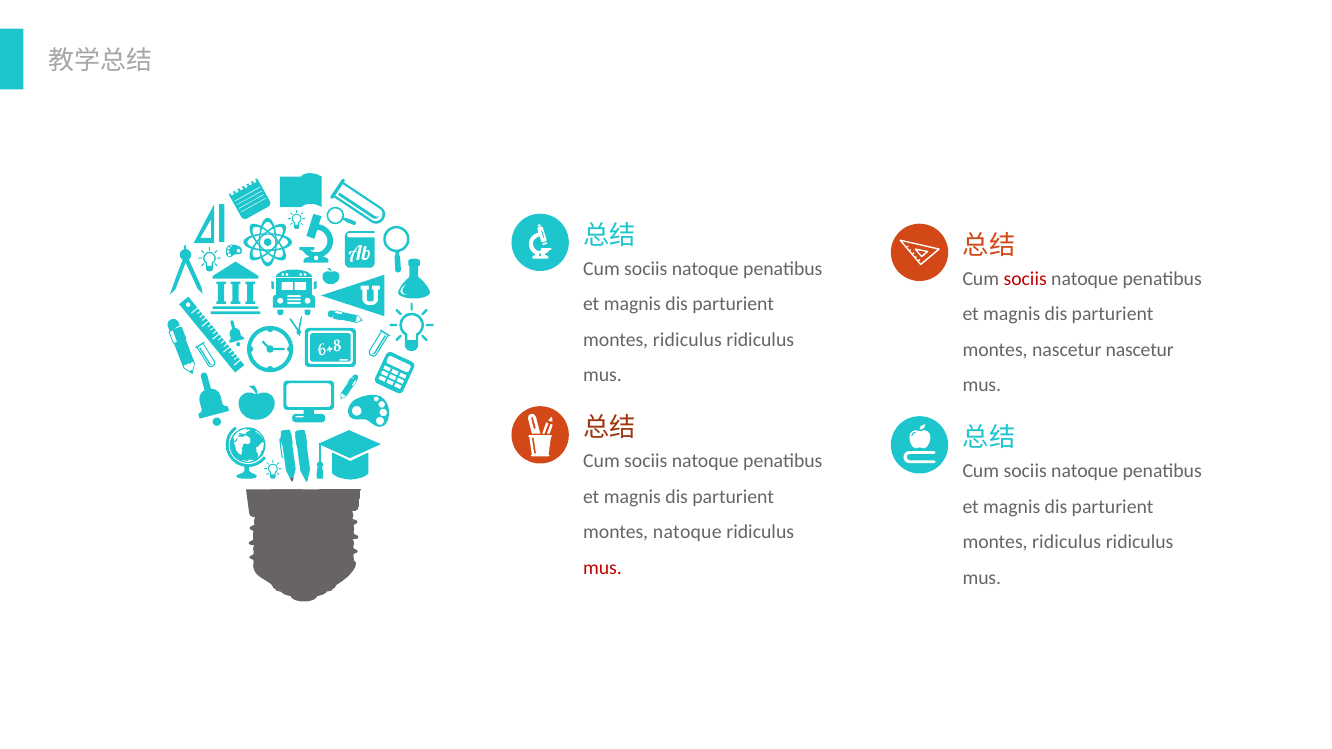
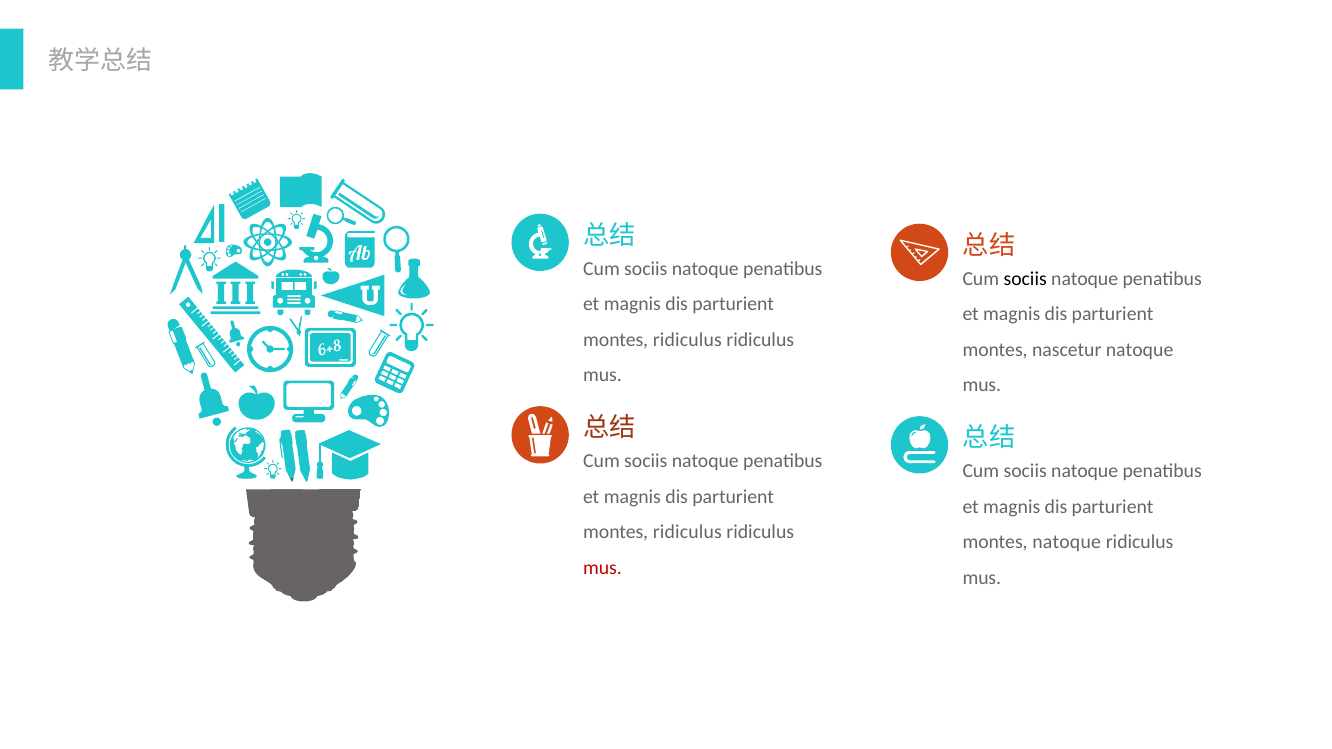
sociis at (1025, 279) colour: red -> black
nascetur nascetur: nascetur -> natoque
natoque at (687, 533): natoque -> ridiculus
ridiculus at (1067, 543): ridiculus -> natoque
